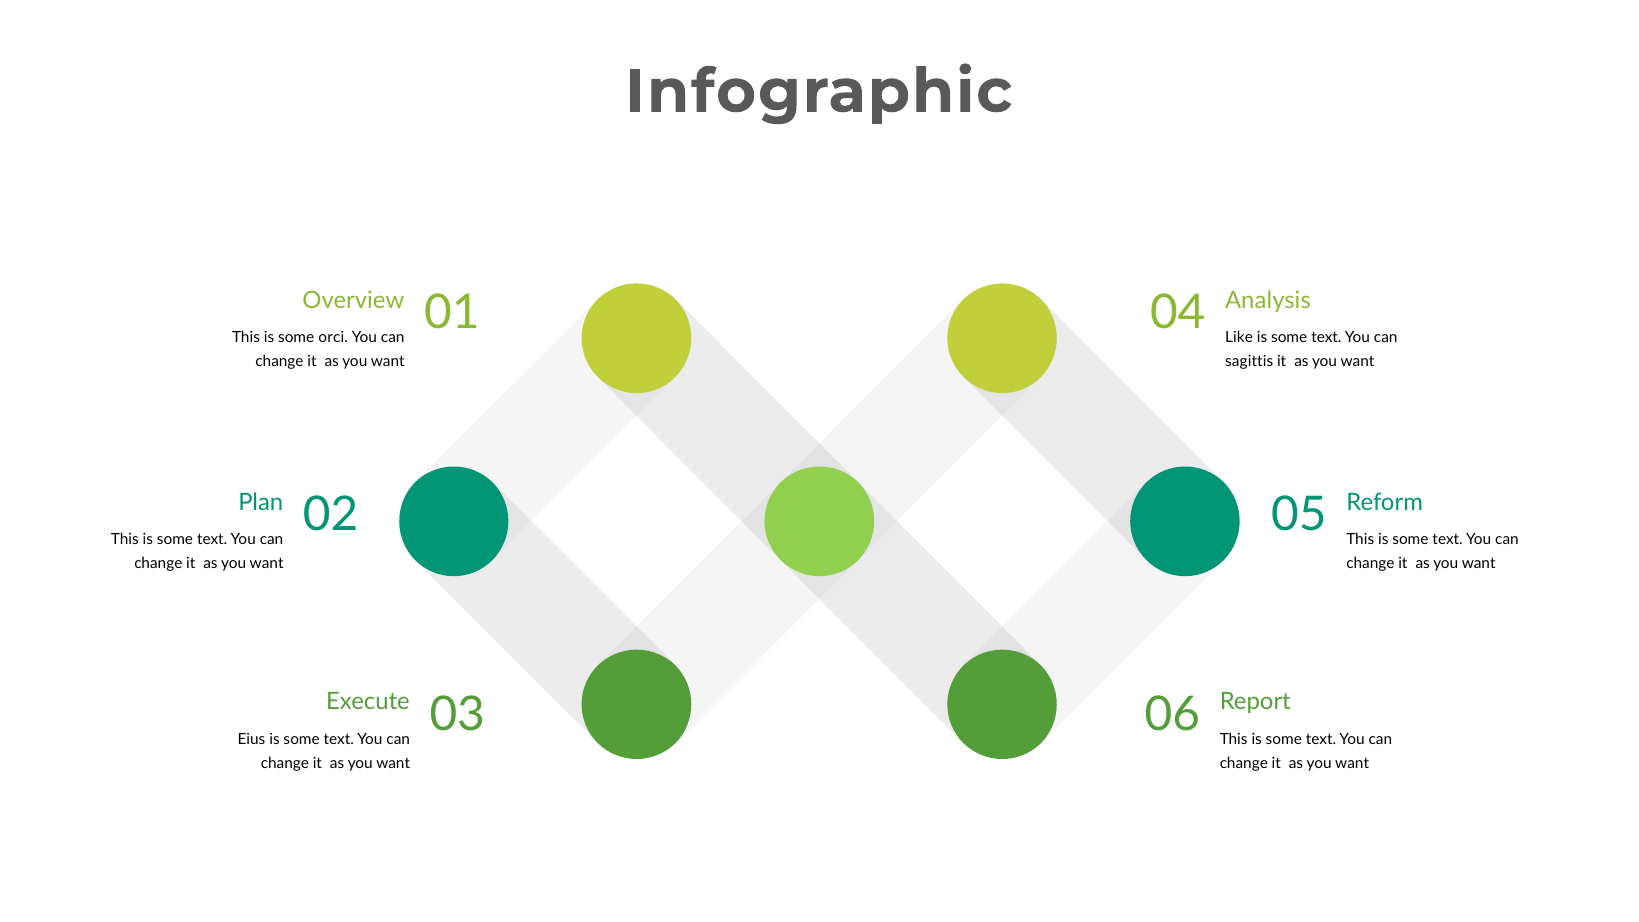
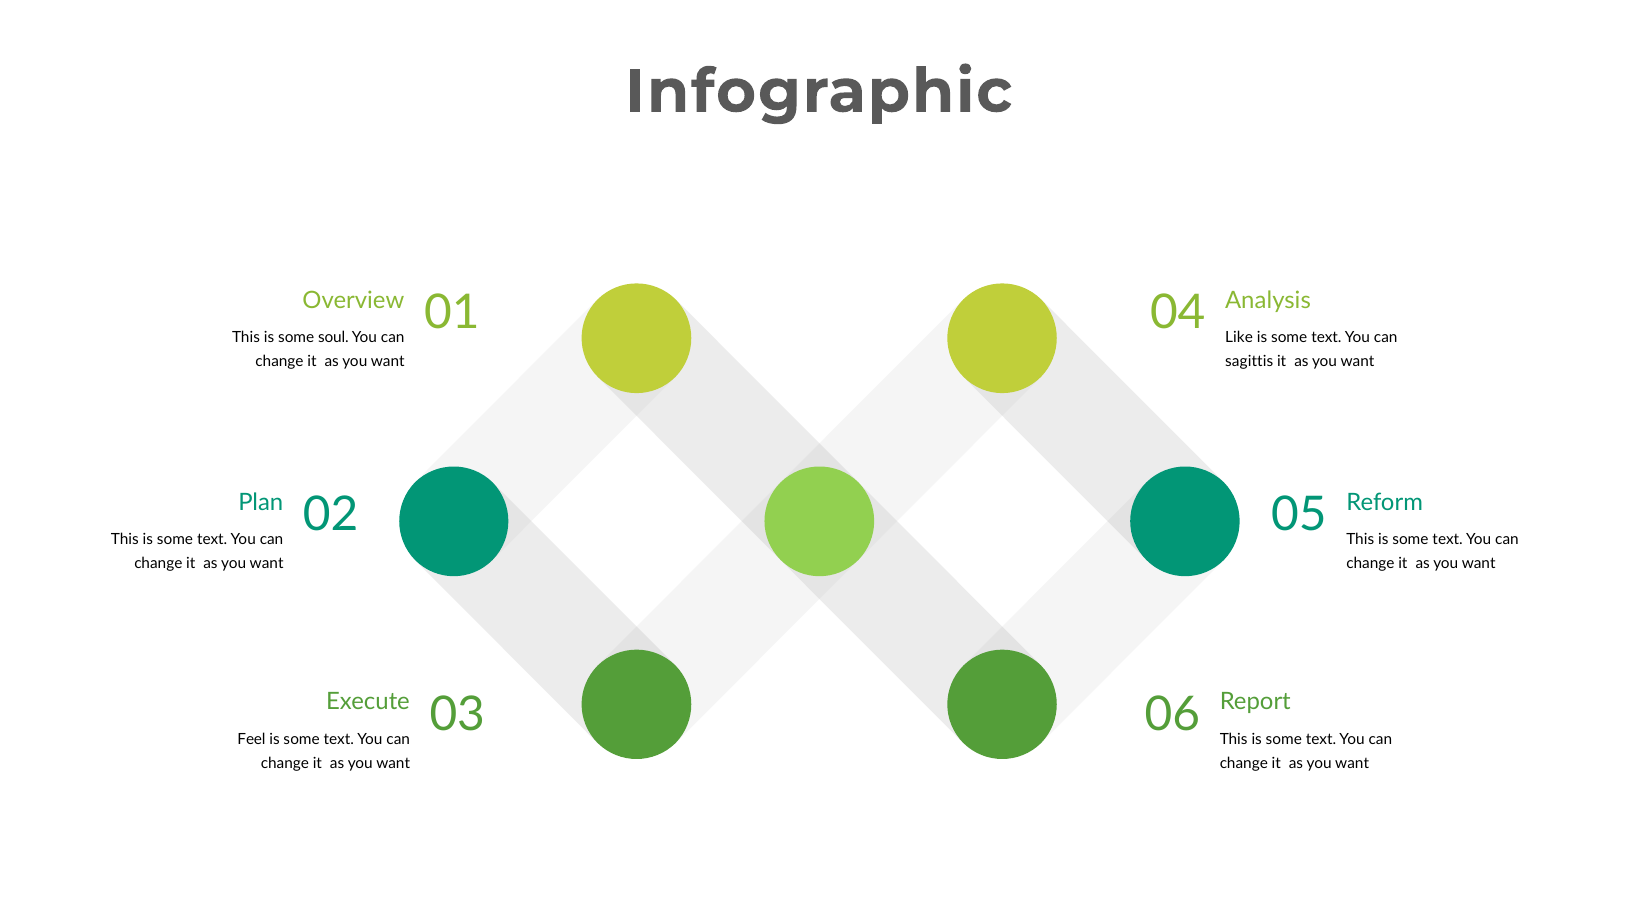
orci: orci -> soul
Eius: Eius -> Feel
